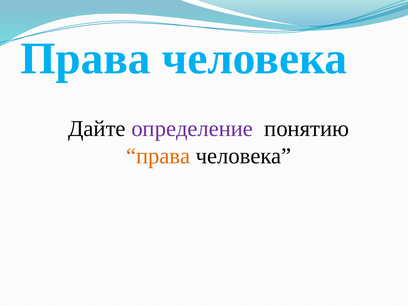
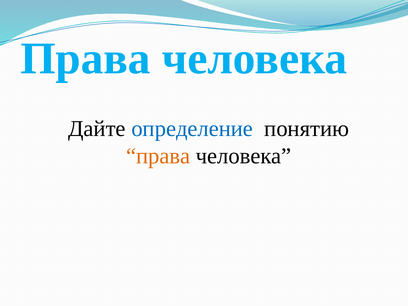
определение colour: purple -> blue
